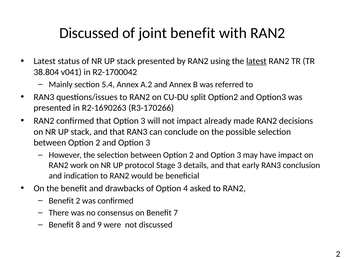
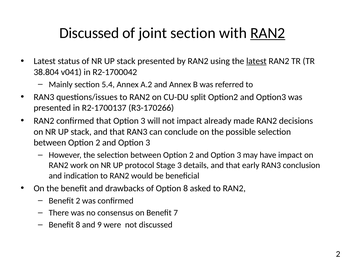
joint benefit: benefit -> section
RAN2 at (268, 33) underline: none -> present
R2-1690263: R2-1690263 -> R2-1700137
Option 4: 4 -> 8
